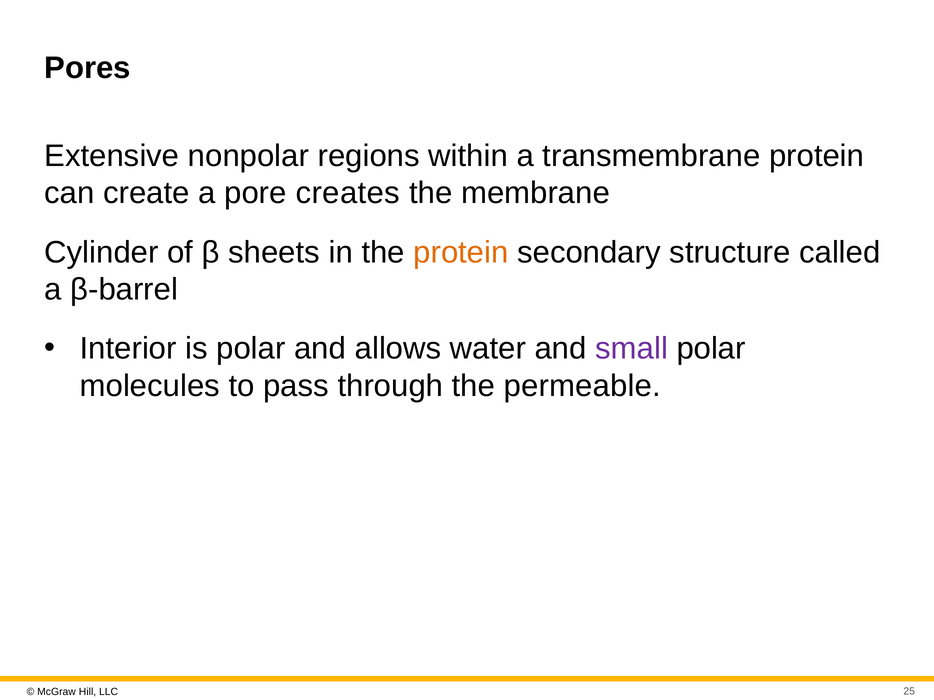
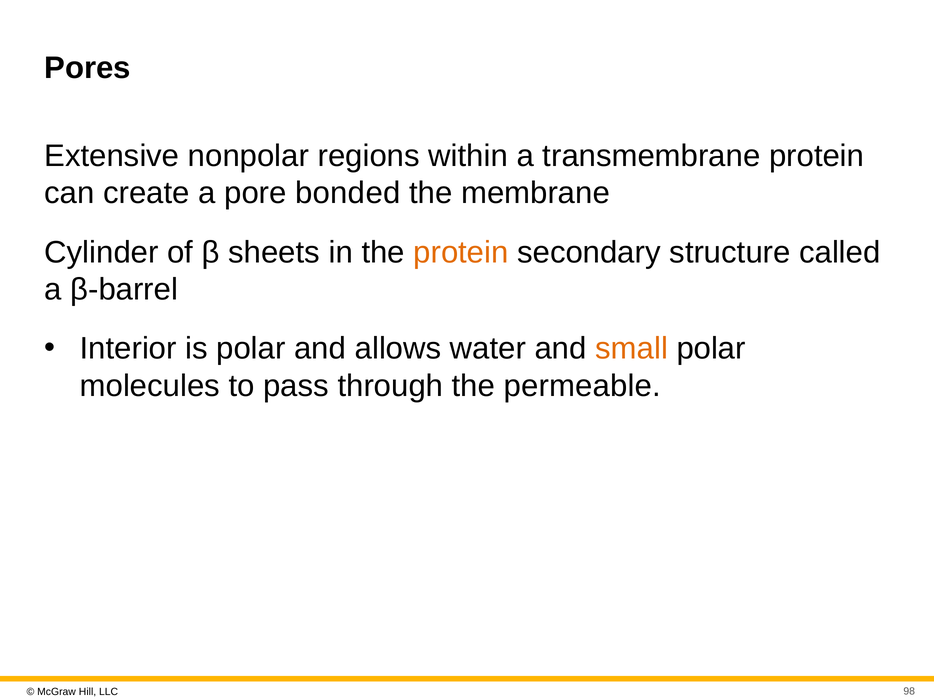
creates: creates -> bonded
small colour: purple -> orange
25: 25 -> 98
